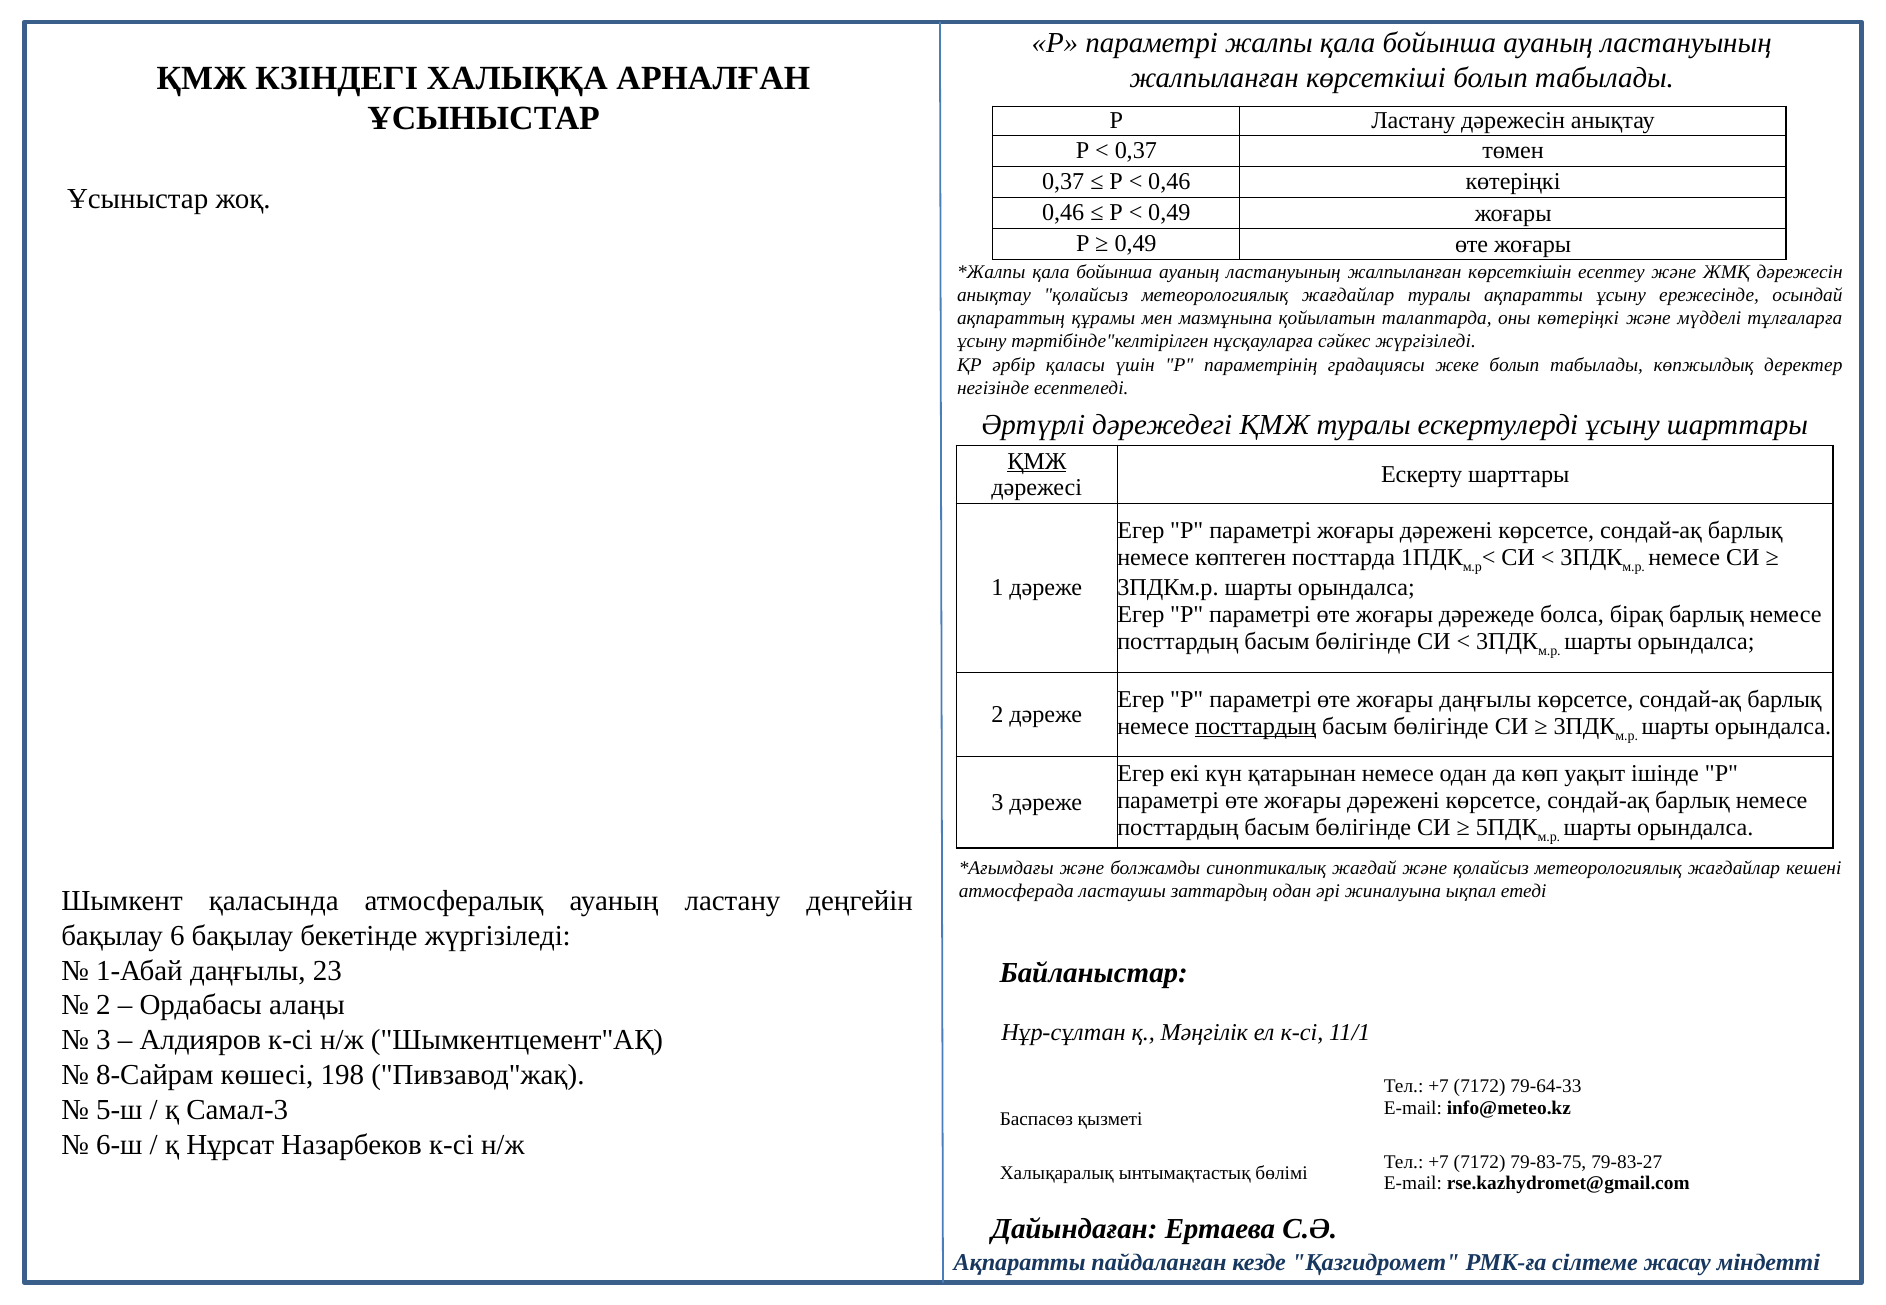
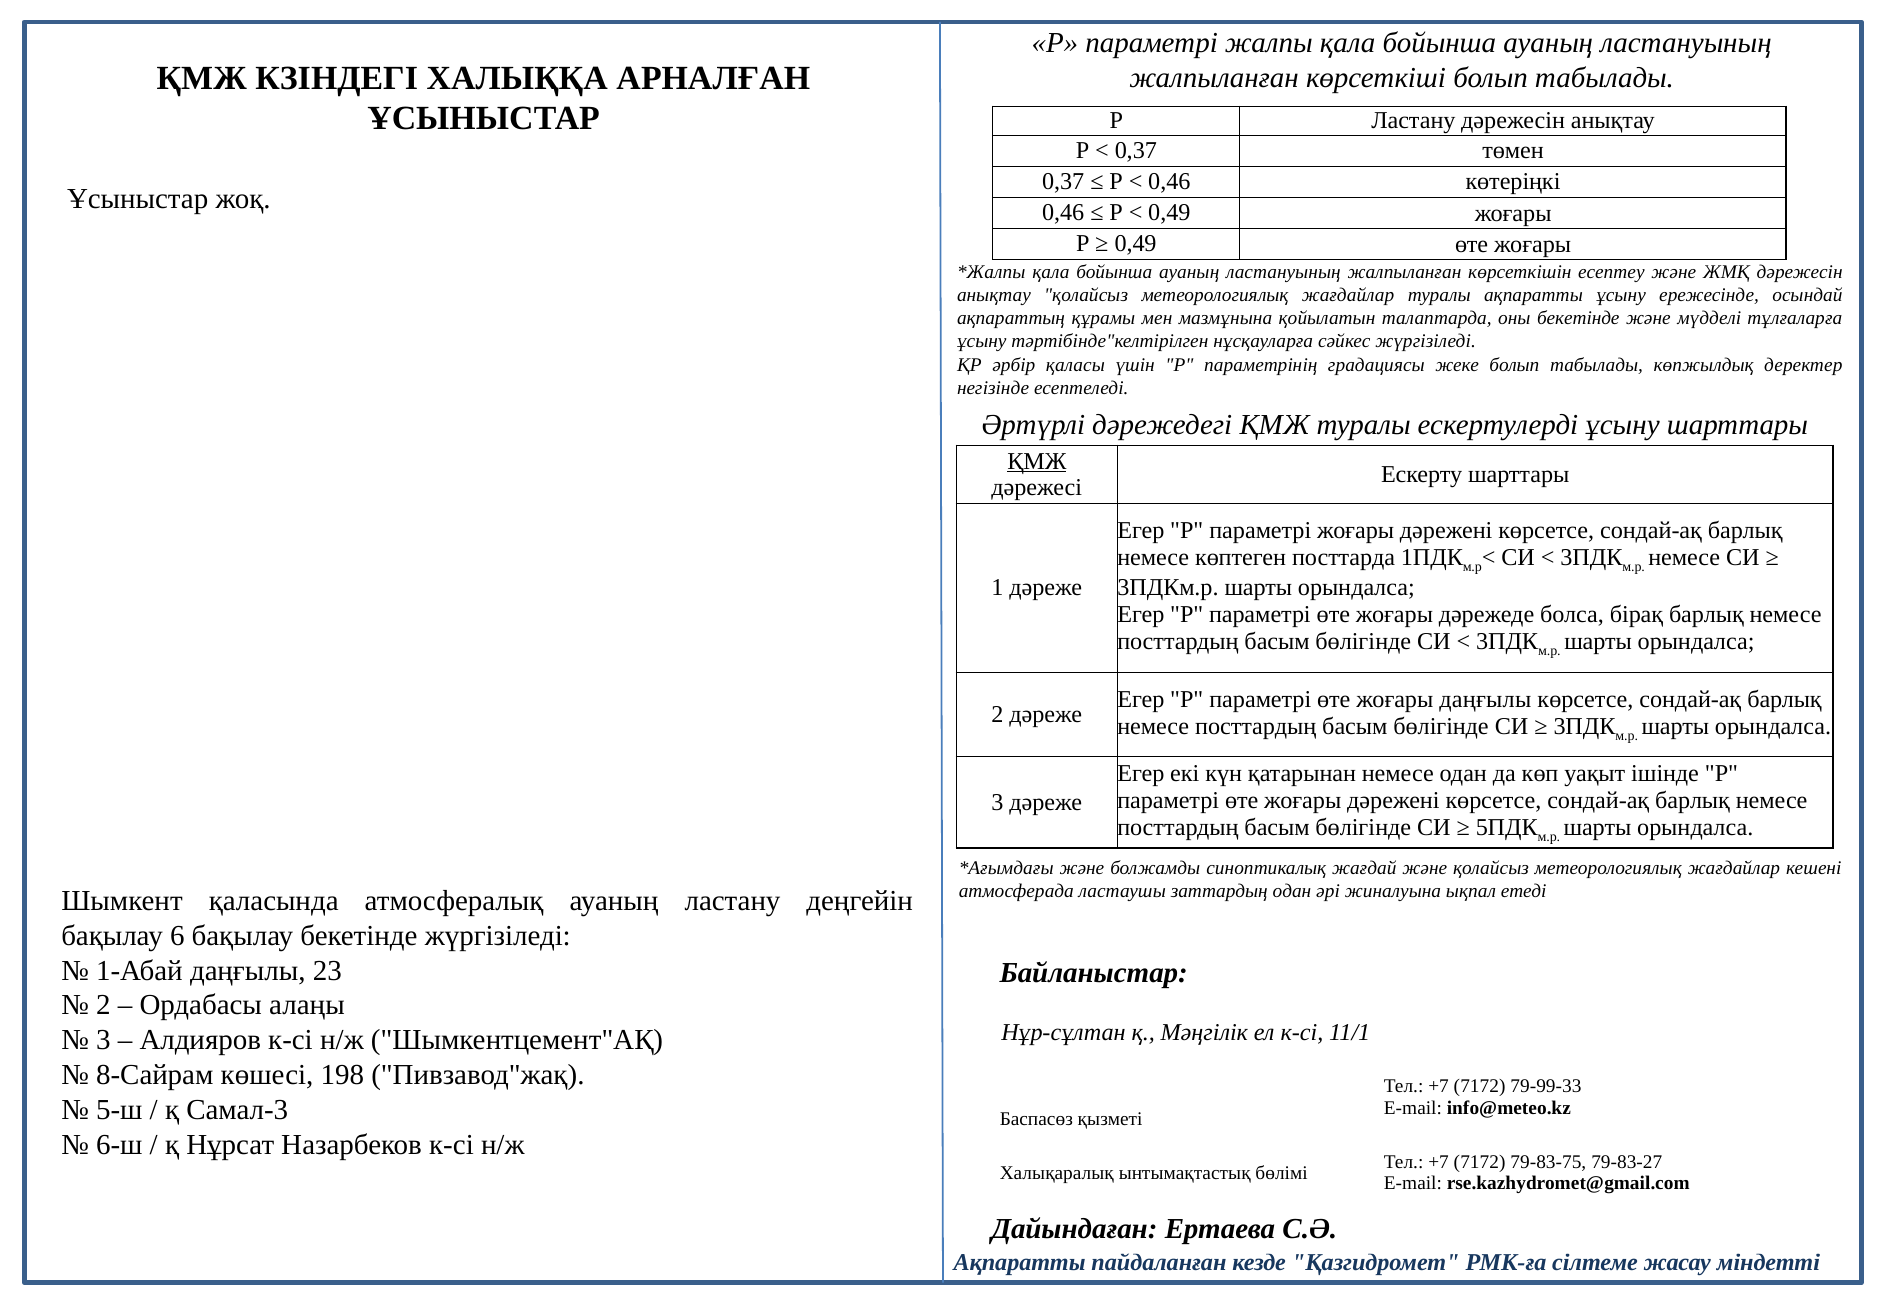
оны көтеріңкі: көтеріңкі -> бекетінде
посттардың at (1256, 726) underline: present -> none
79-64-33: 79-64-33 -> 79-99-33
